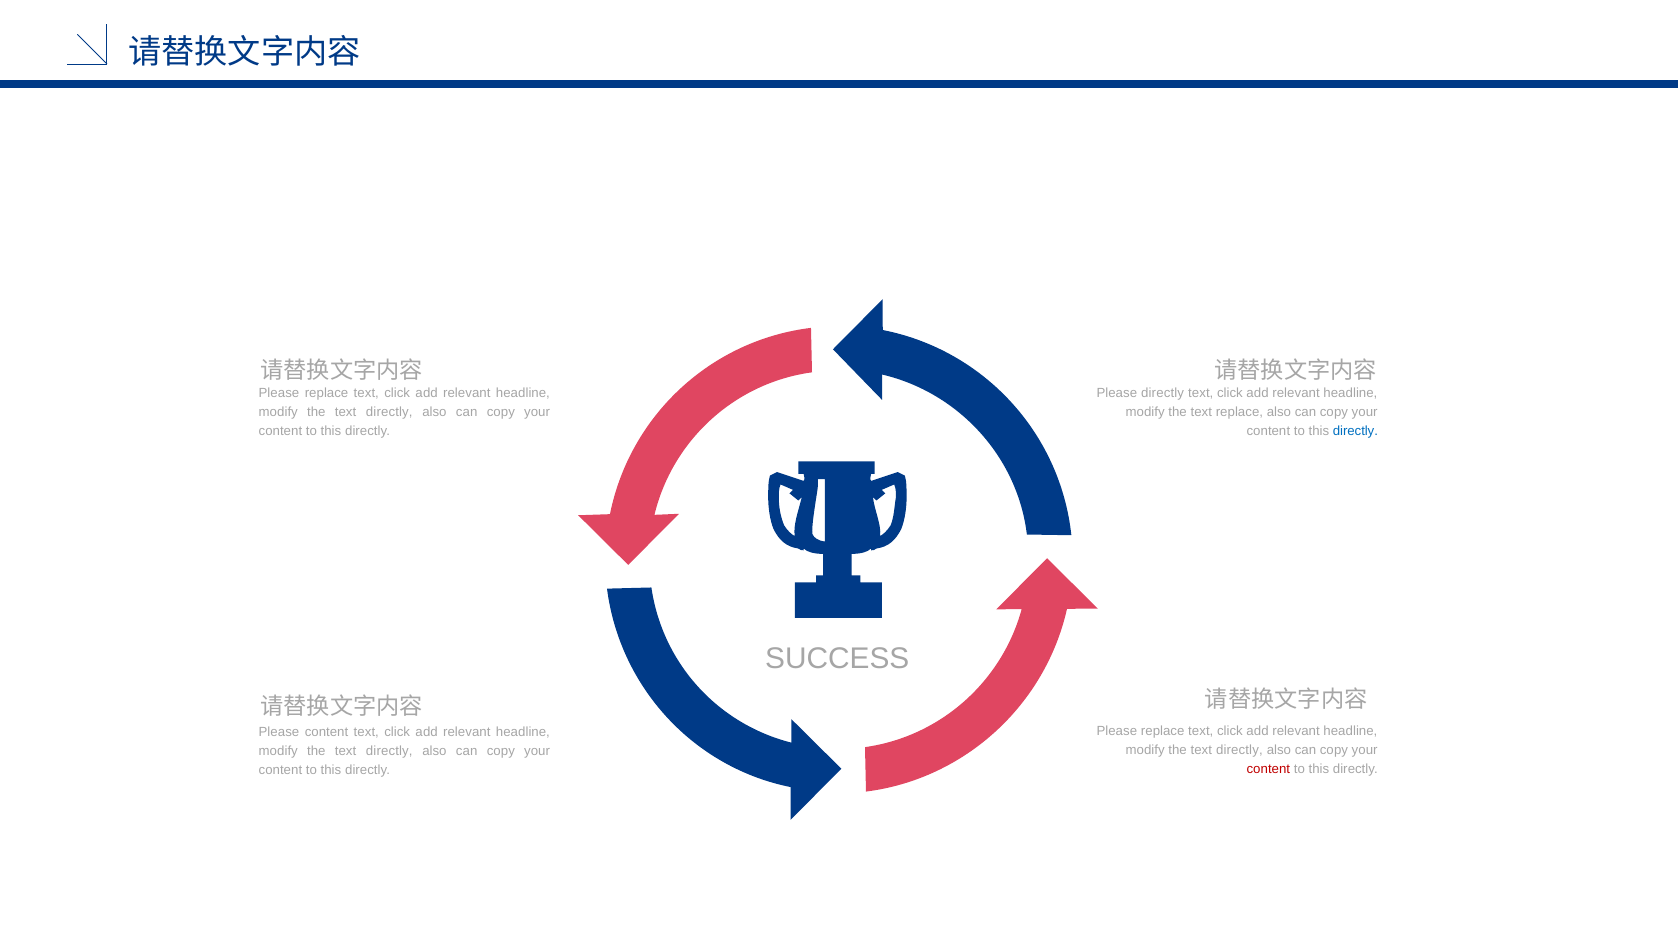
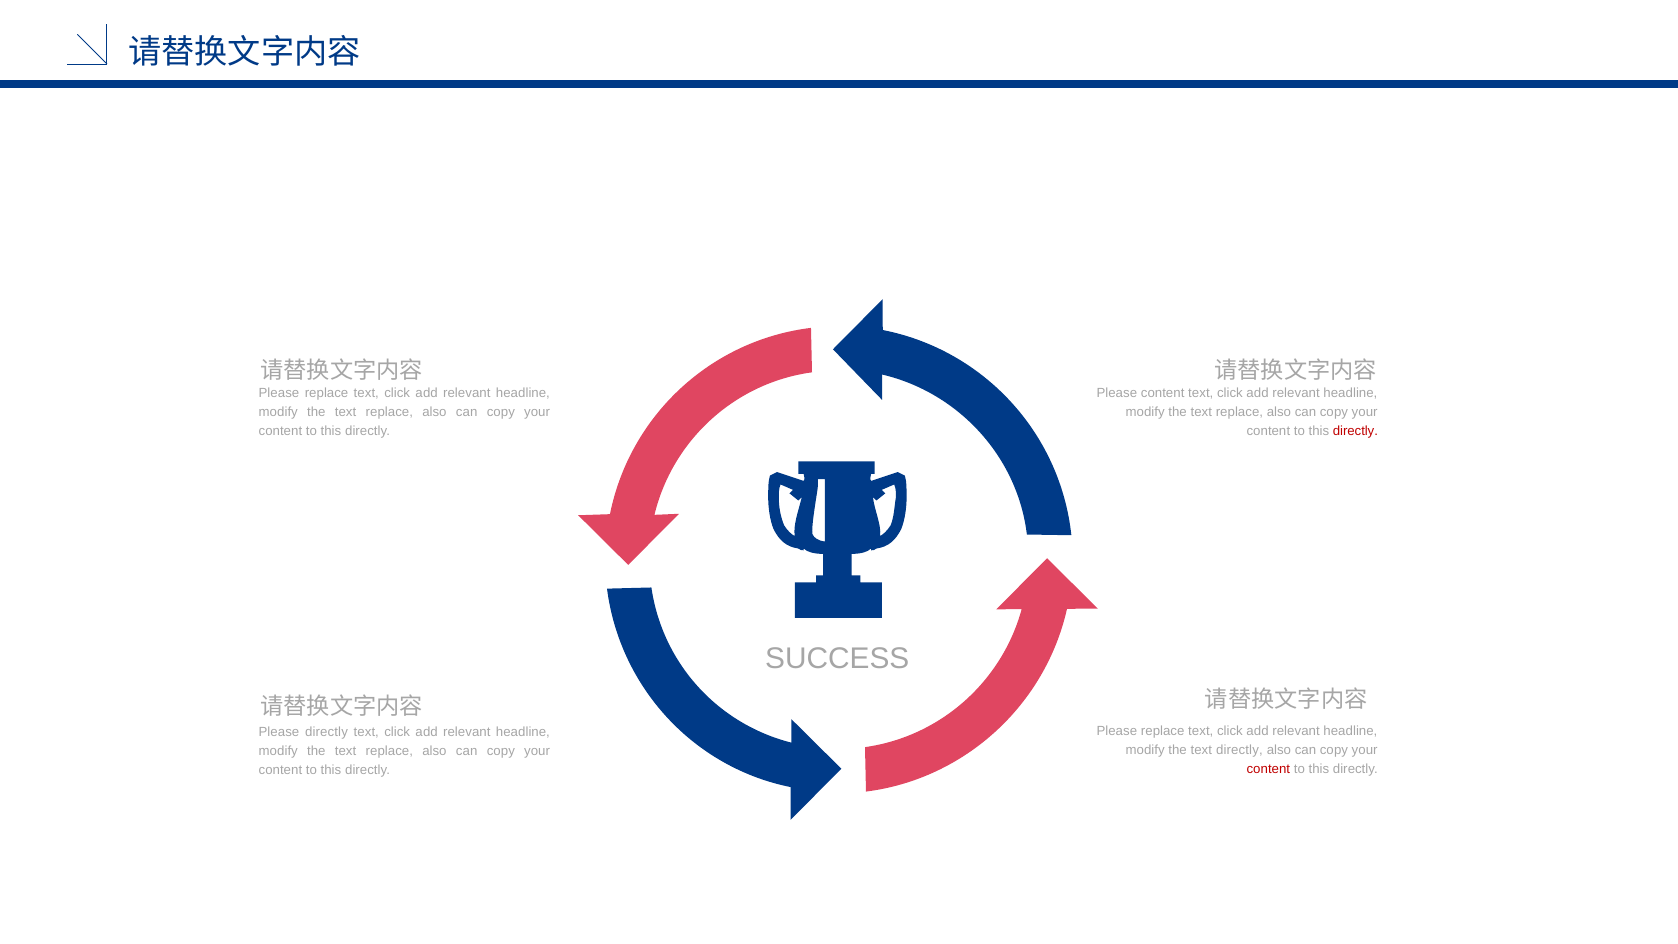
Please directly: directly -> content
directly at (389, 412): directly -> replace
directly at (1355, 431) colour: blue -> red
Please content: content -> directly
directly at (389, 751): directly -> replace
